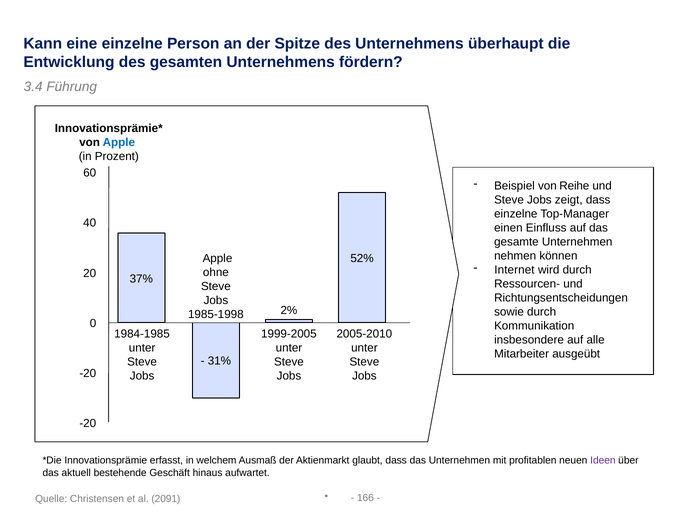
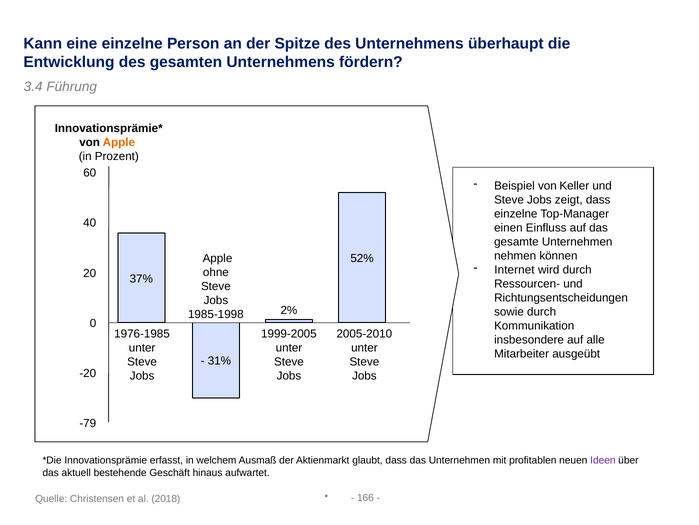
Apple at (119, 142) colour: blue -> orange
Reihe: Reihe -> Keller
1984-1985: 1984-1985 -> 1976-1985
-20 at (88, 423): -20 -> -79
2091: 2091 -> 2018
